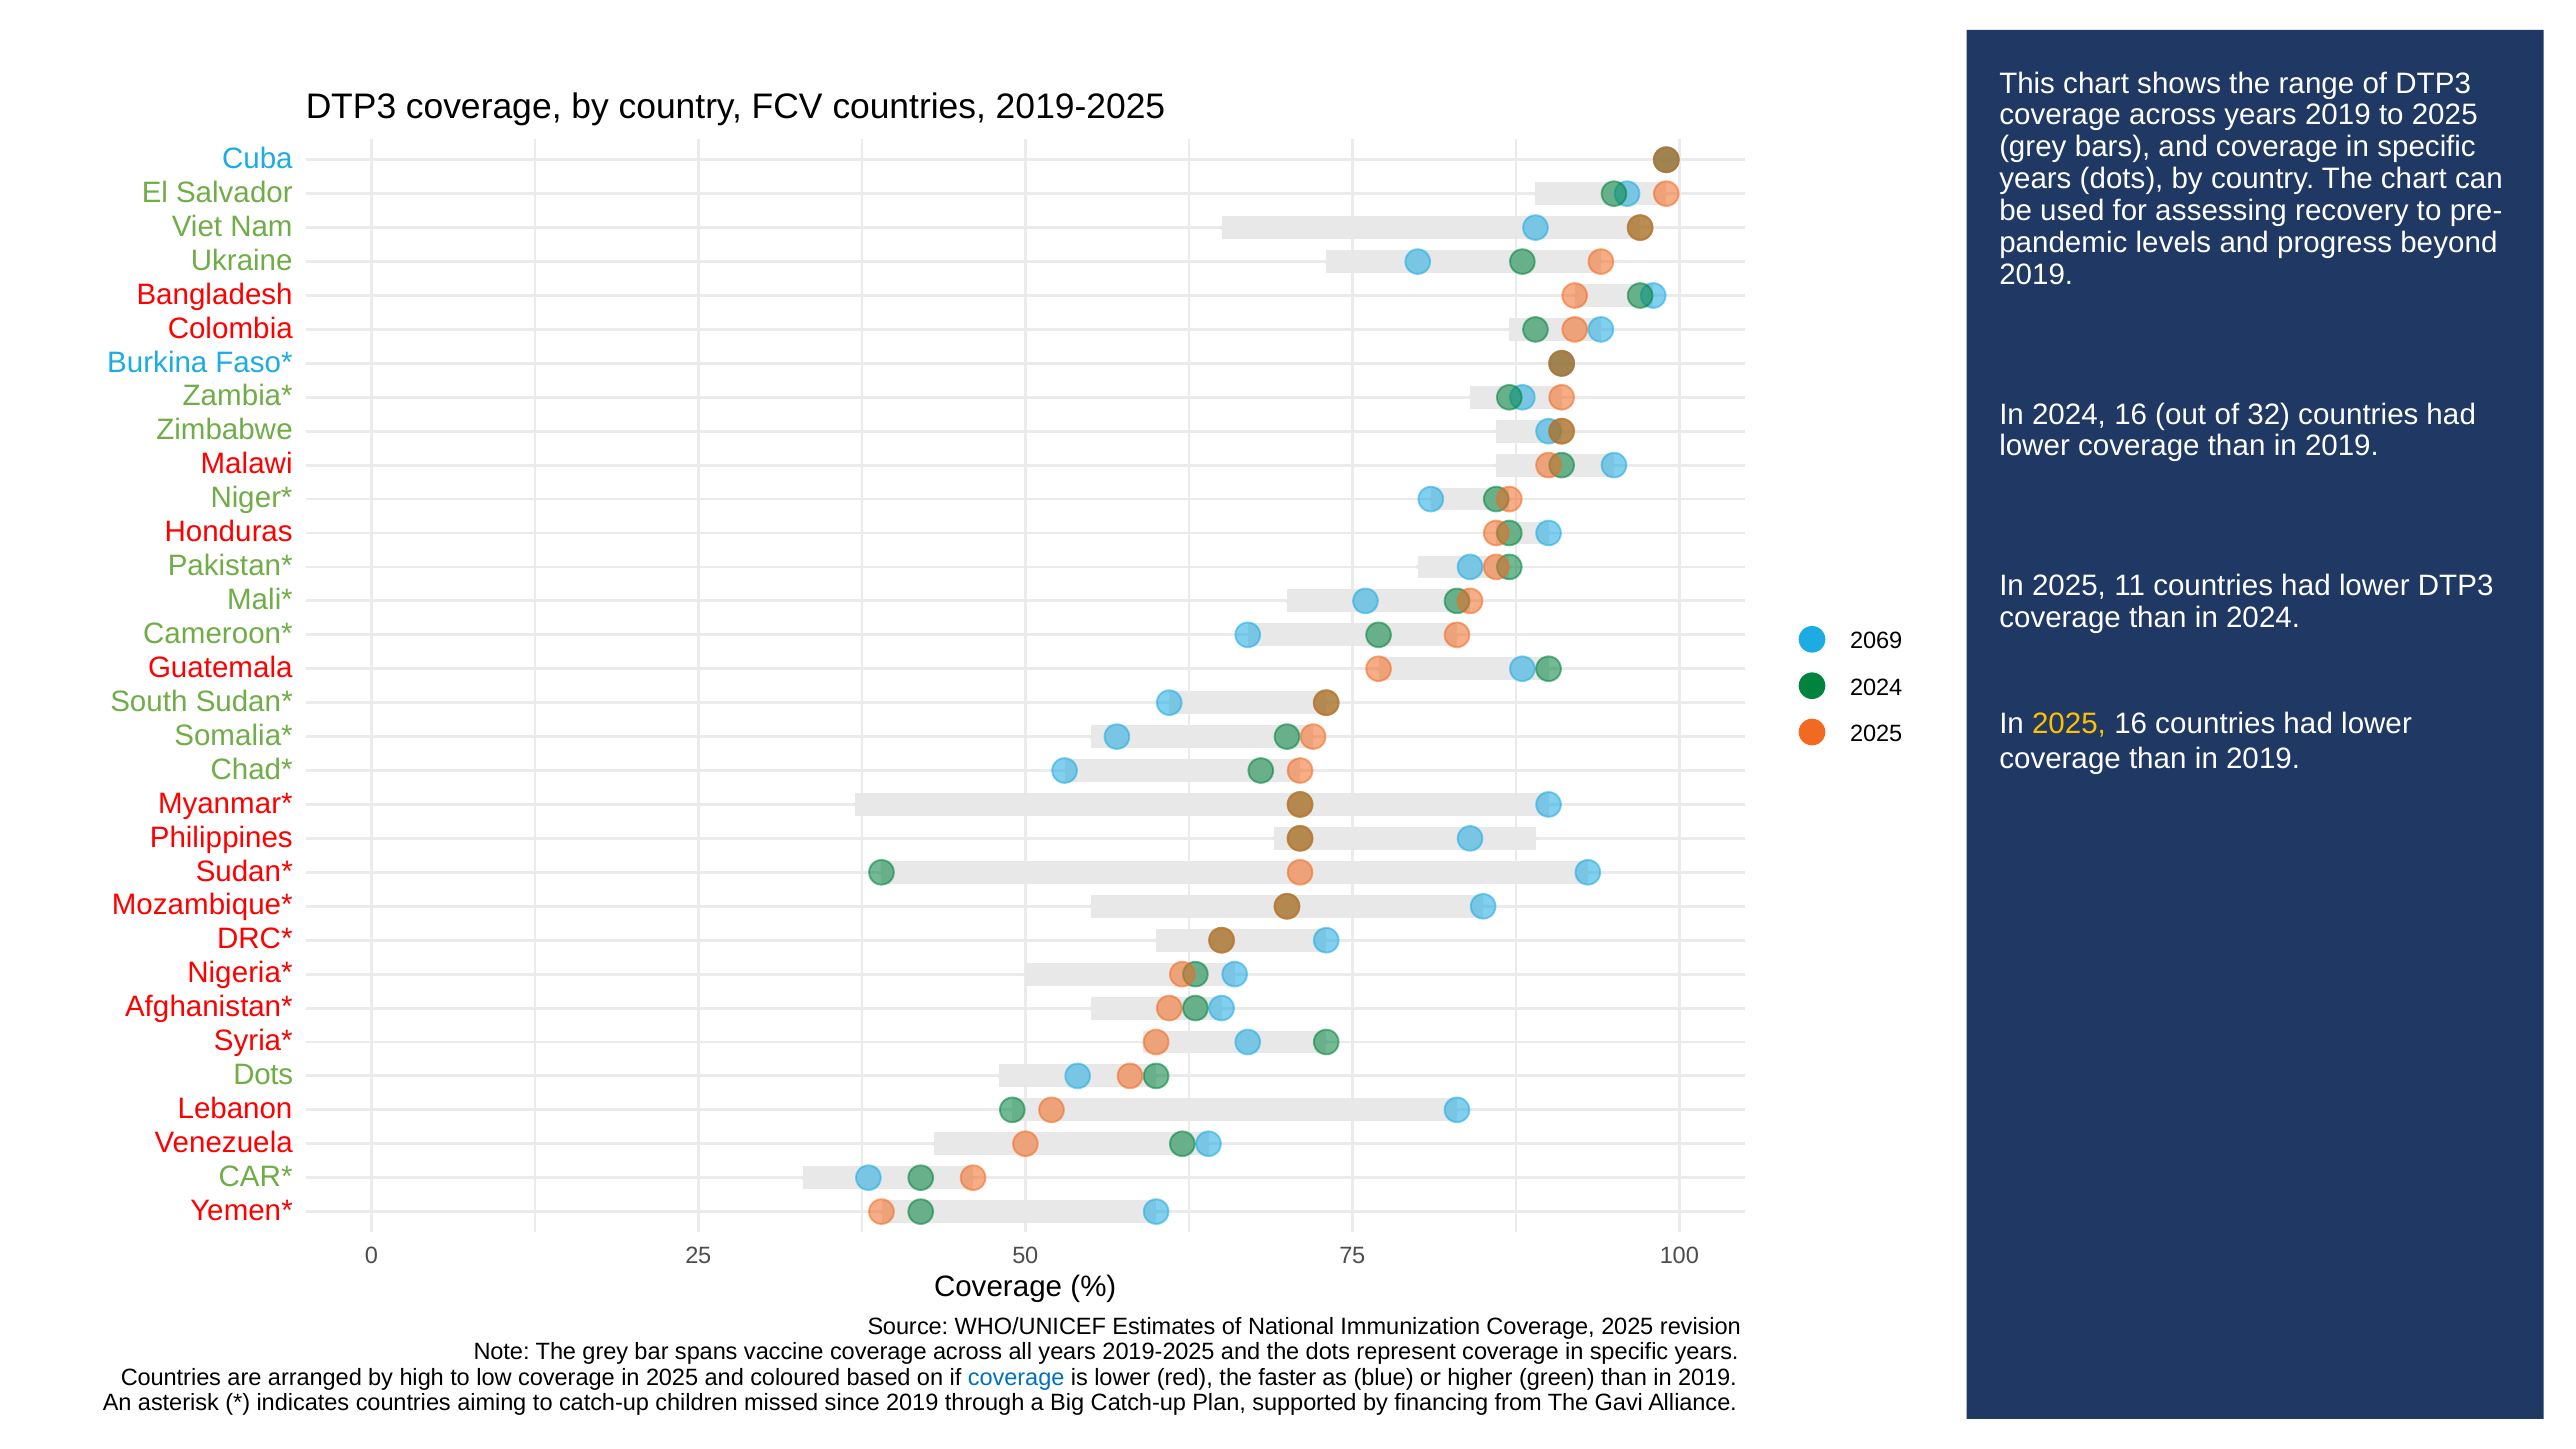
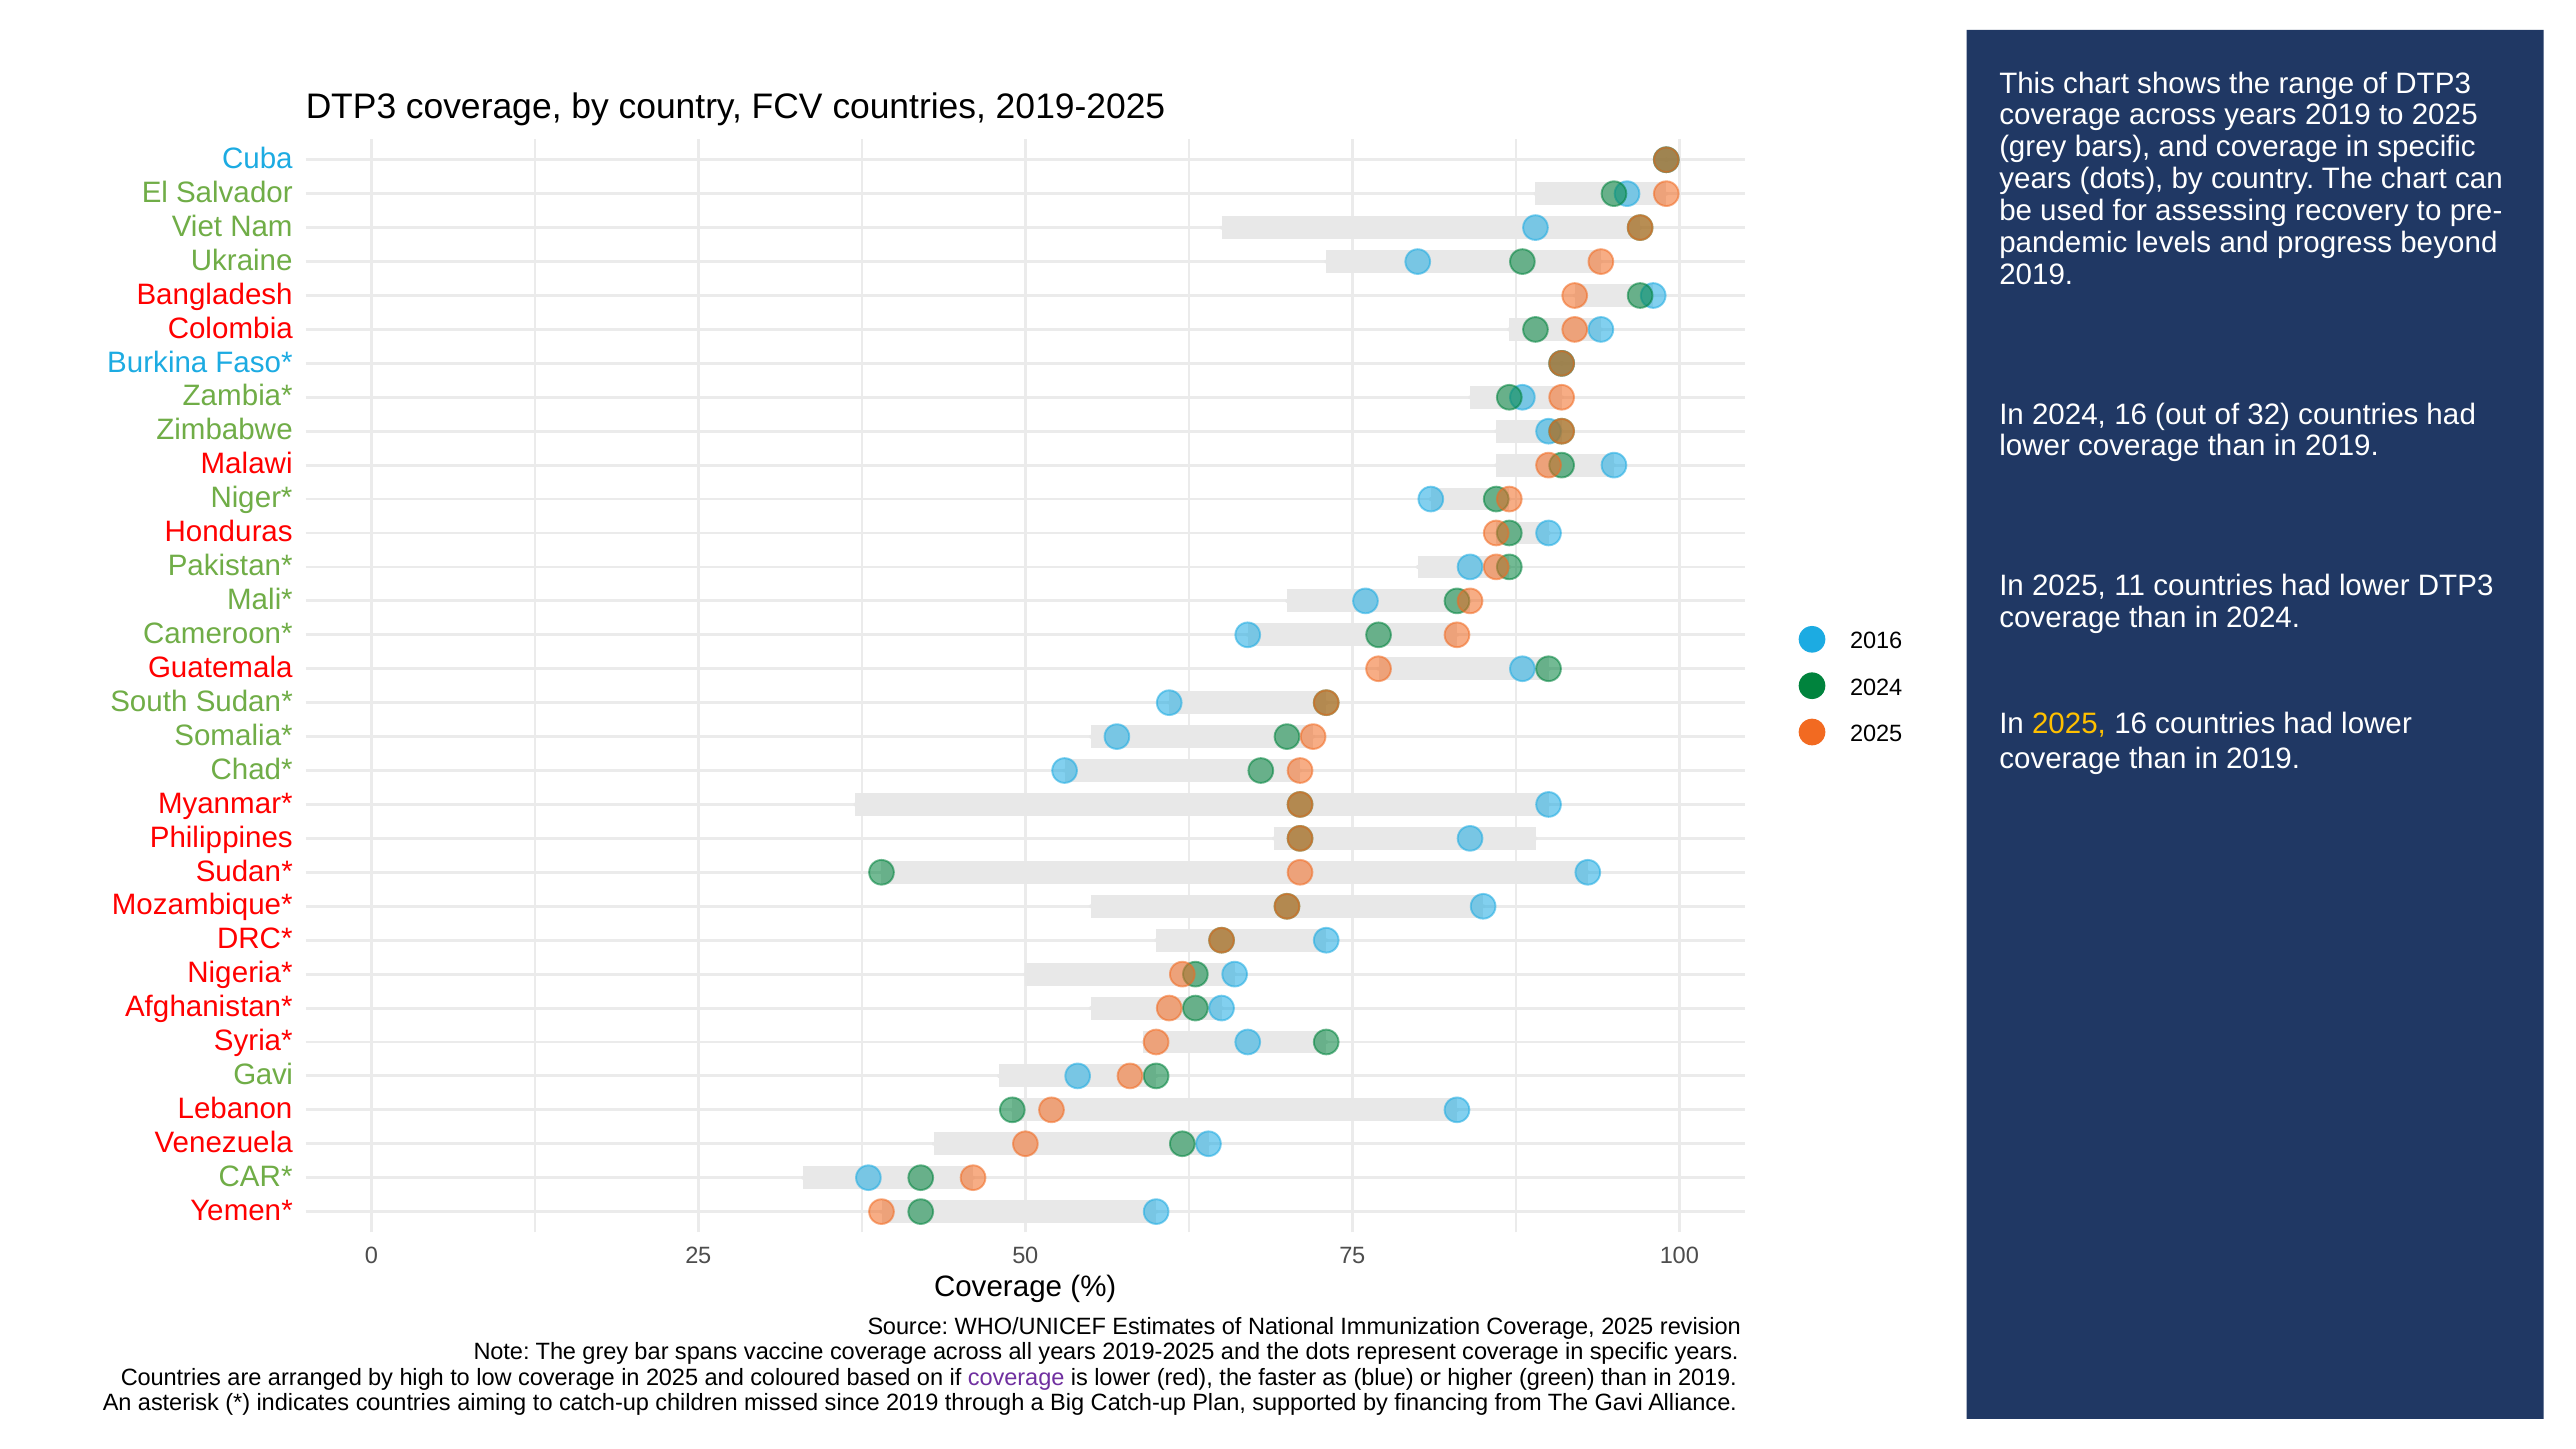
2069: 2069 -> 2016
Dots at (263, 1075): Dots -> Gavi
coverage at (1016, 1378) colour: blue -> purple
